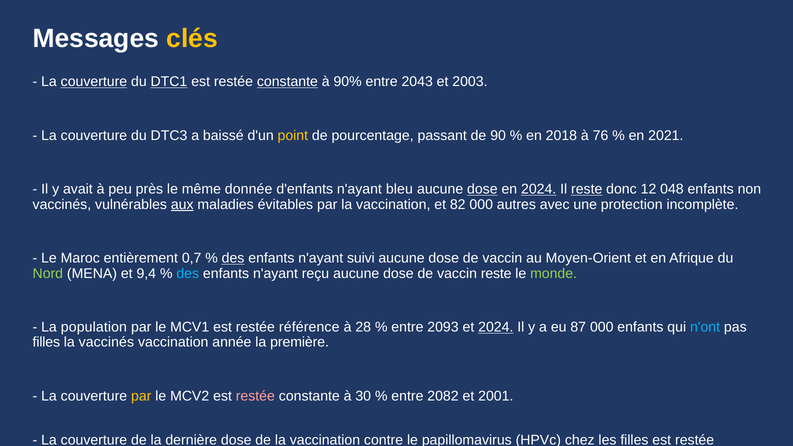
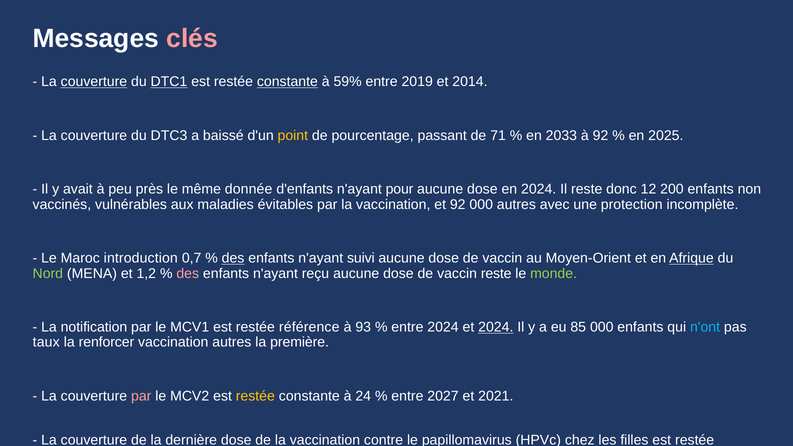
clés colour: yellow -> pink
90%: 90% -> 59%
2043: 2043 -> 2019
2003: 2003 -> 2014
90: 90 -> 71
2018: 2018 -> 2033
à 76: 76 -> 92
2021: 2021 -> 2025
bleu: bleu -> pour
dose at (482, 189) underline: present -> none
2024 at (539, 189) underline: present -> none
reste at (587, 189) underline: present -> none
048: 048 -> 200
aux underline: present -> none
et 82: 82 -> 92
entièrement: entièrement -> introduction
Afrique underline: none -> present
9,4: 9,4 -> 1,2
des at (188, 273) colour: light blue -> pink
population: population -> notification
28: 28 -> 93
entre 2093: 2093 -> 2024
87: 87 -> 85
filles at (46, 342): filles -> taux
la vaccinés: vaccinés -> renforcer
vaccination année: année -> autres
par at (141, 396) colour: yellow -> pink
restée at (255, 396) colour: pink -> yellow
30: 30 -> 24
2082: 2082 -> 2027
2001: 2001 -> 2021
